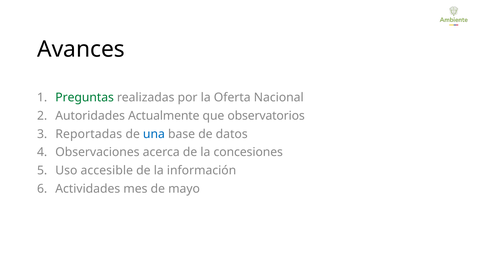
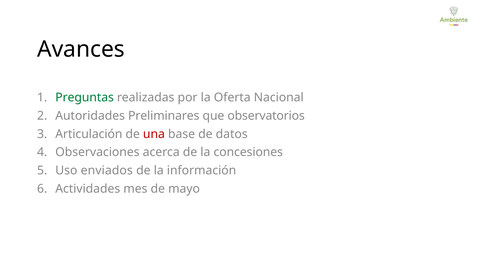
Actualmente: Actualmente -> Preliminares
Reportadas: Reportadas -> Articulación
una colour: blue -> red
accesible: accesible -> enviados
